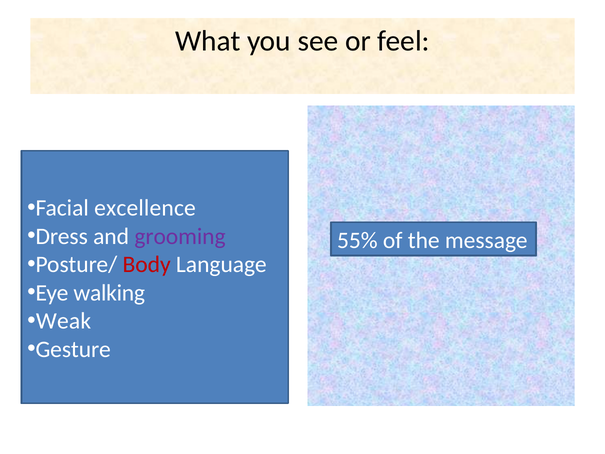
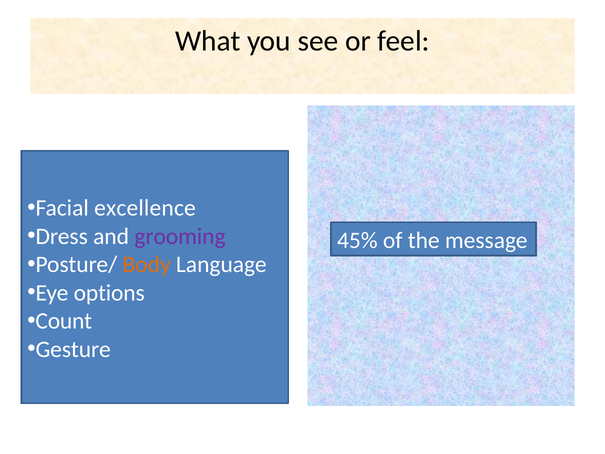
55%: 55% -> 45%
Body colour: red -> orange
walking: walking -> options
Weak: Weak -> Count
